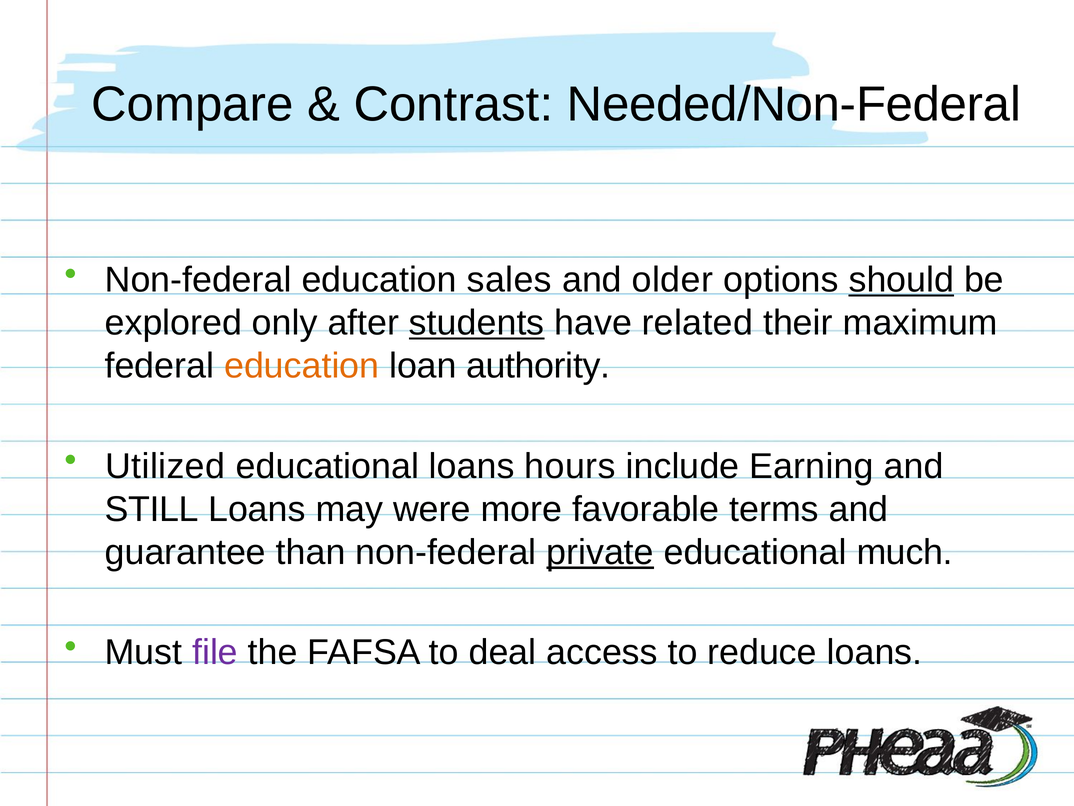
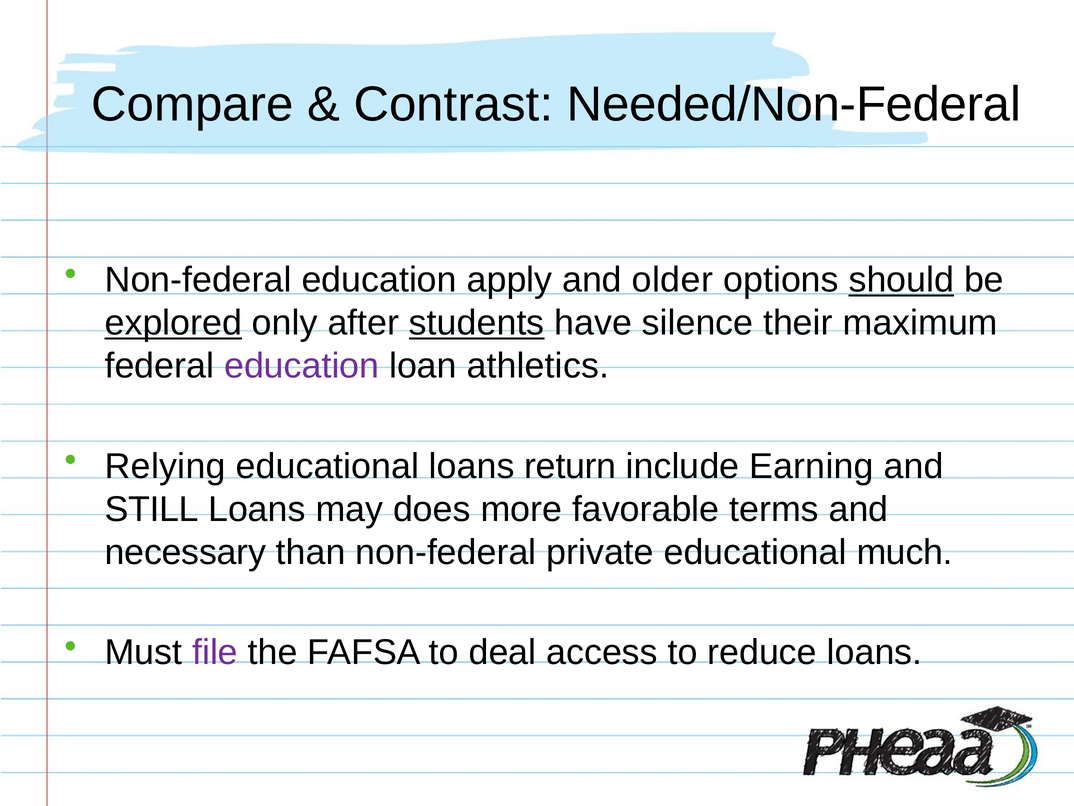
sales: sales -> apply
explored underline: none -> present
related: related -> silence
education at (302, 366) colour: orange -> purple
authority: authority -> athletics
Utilized: Utilized -> Relying
hours: hours -> return
were: were -> does
guarantee: guarantee -> necessary
private underline: present -> none
